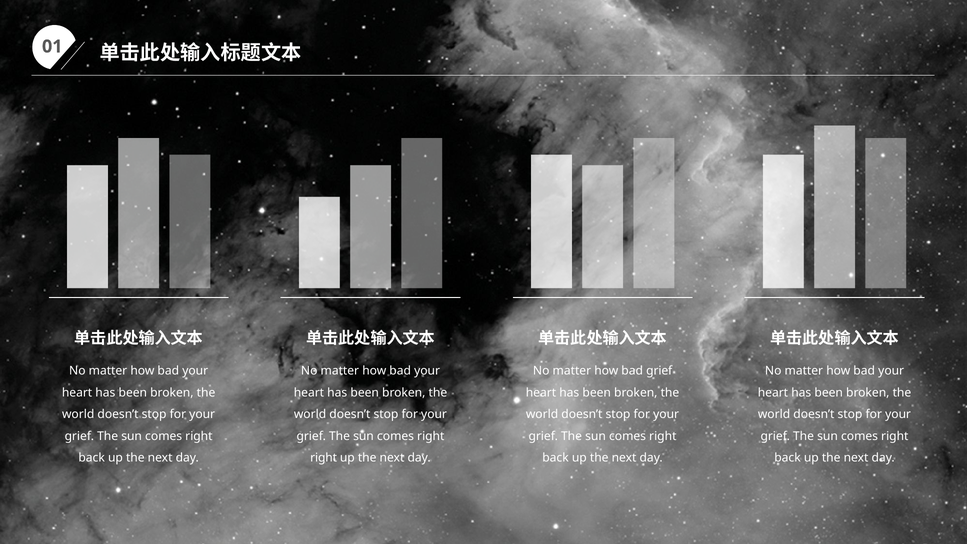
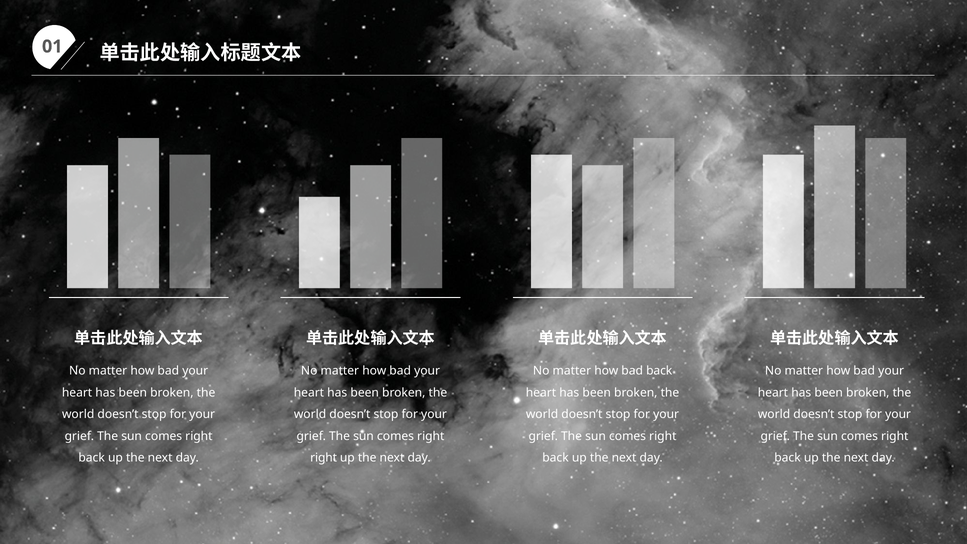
bad grief: grief -> back
